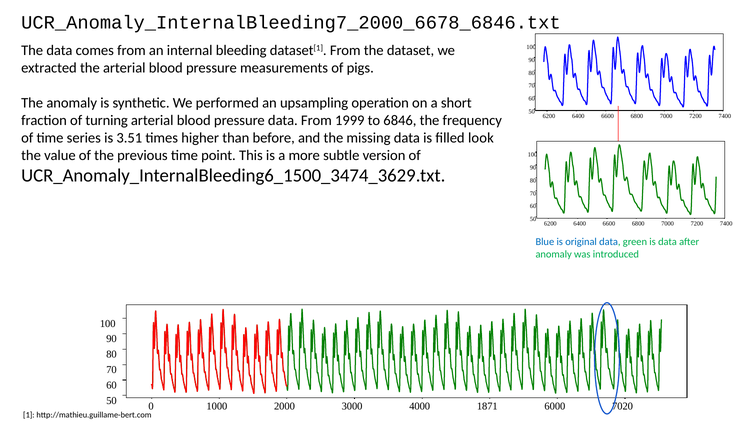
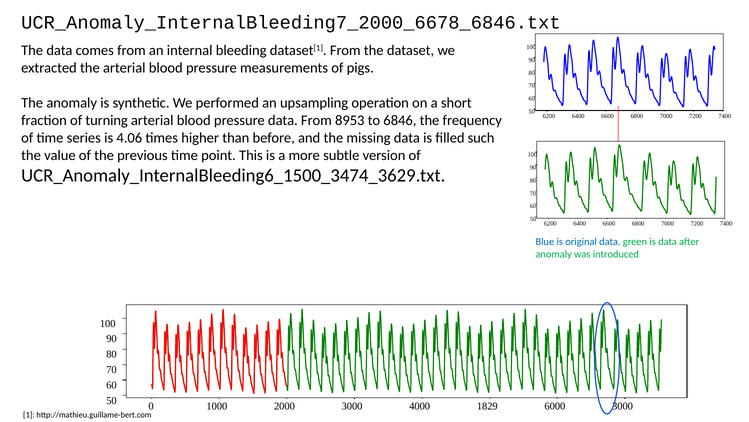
1999: 1999 -> 8953
3.51: 3.51 -> 4.06
look: look -> such
1871: 1871 -> 1829
6000 7020: 7020 -> 3000
